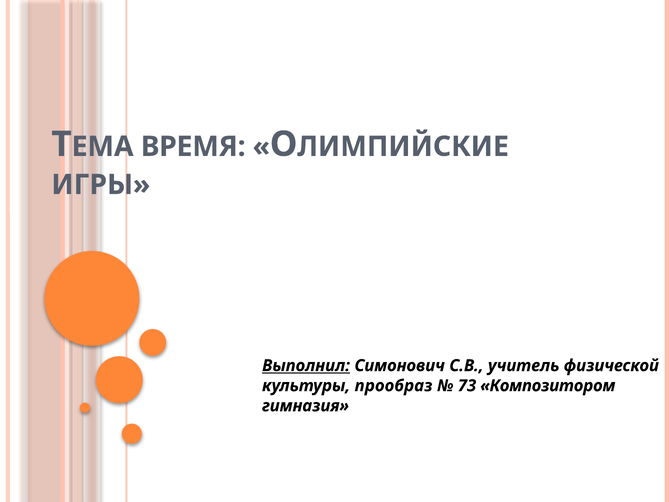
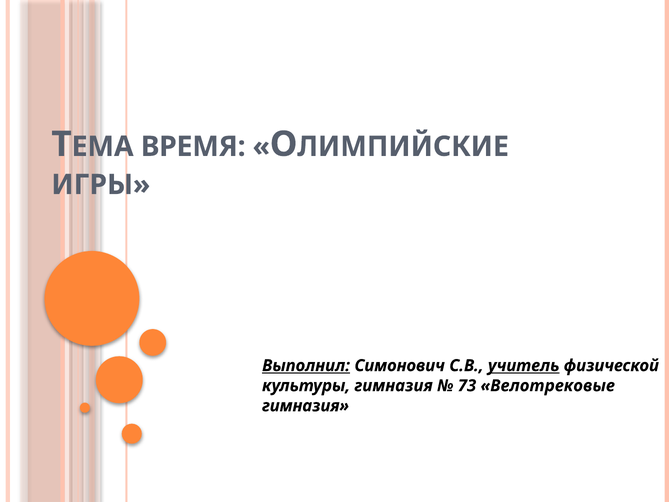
учитель underline: none -> present
культуры прообраз: прообраз -> гимназия
Композитором: Композитором -> Велотрековые
